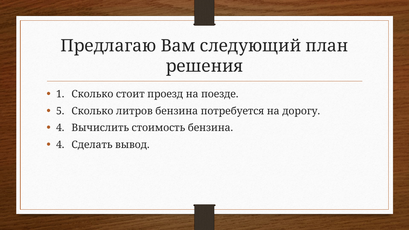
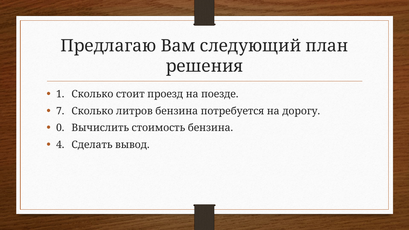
5: 5 -> 7
4 at (60, 128): 4 -> 0
